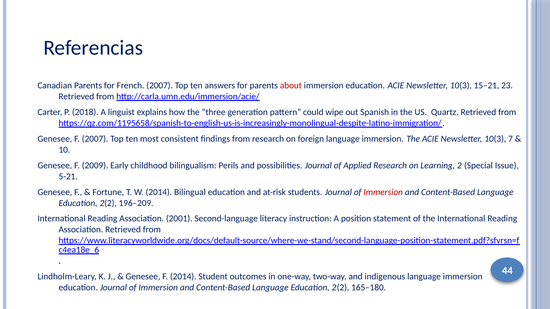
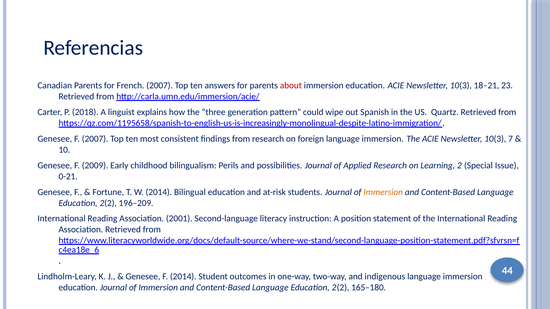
15–21: 15–21 -> 18–21
5-21: 5-21 -> 0-21
Immersion at (383, 192) colour: red -> orange
